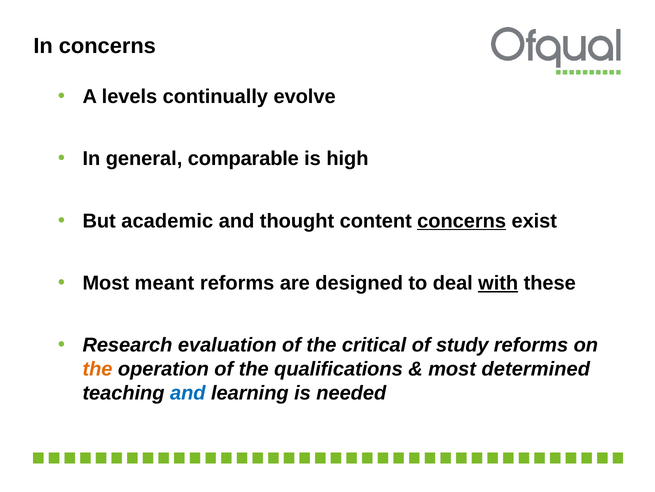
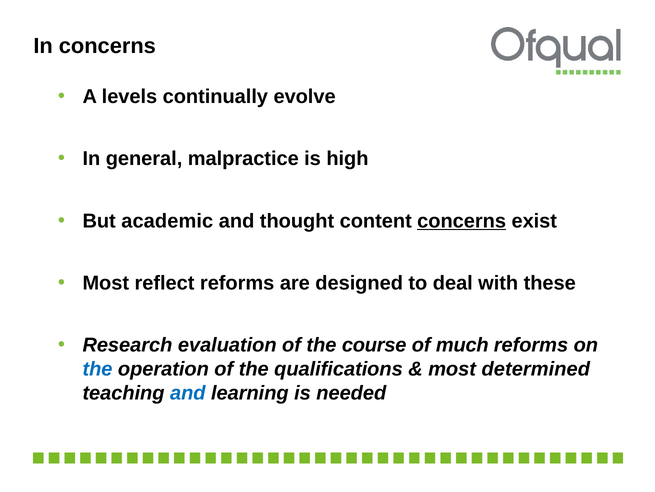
comparable: comparable -> malpractice
meant: meant -> reflect
with underline: present -> none
critical: critical -> course
study: study -> much
the at (98, 369) colour: orange -> blue
